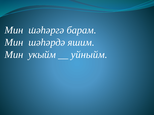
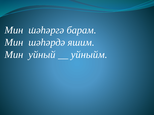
укыйм: укыйм -> уйный
